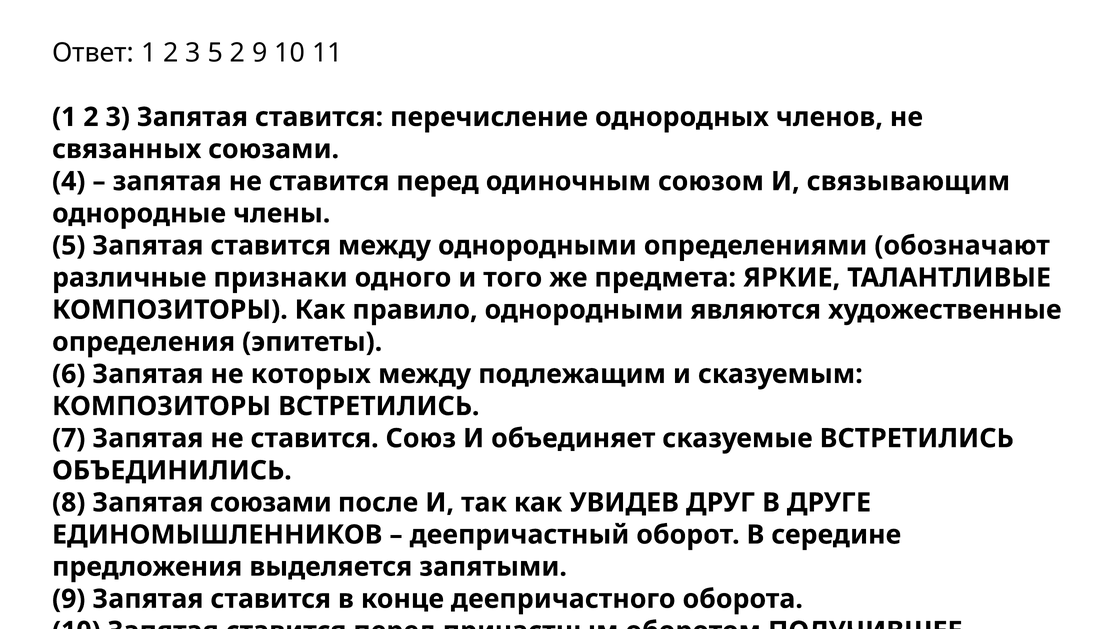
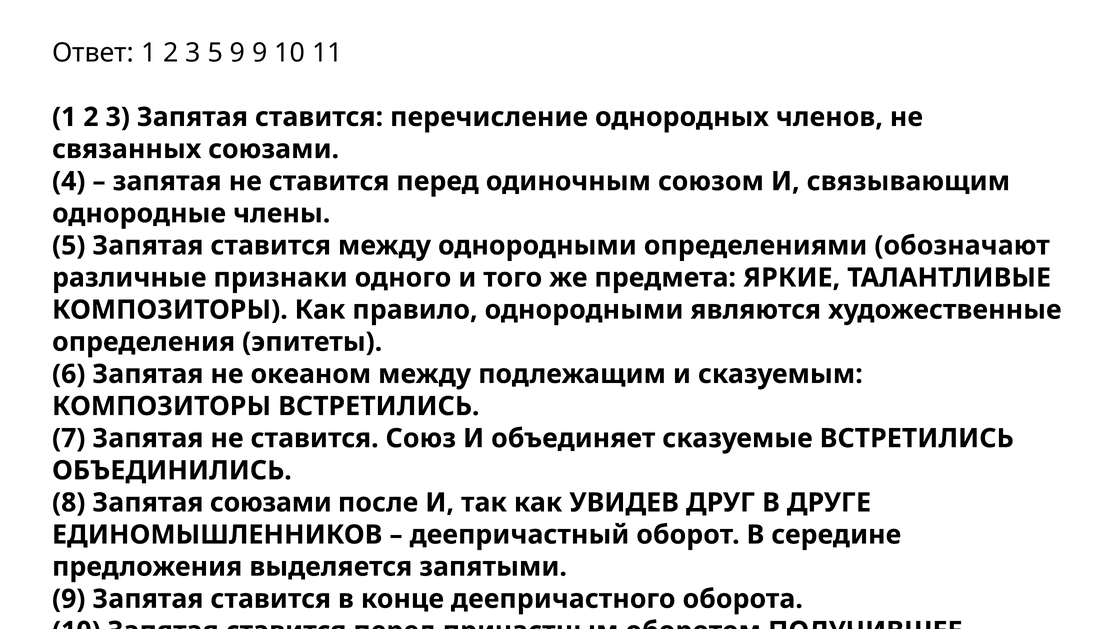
5 2: 2 -> 9
которых: которых -> океаном
